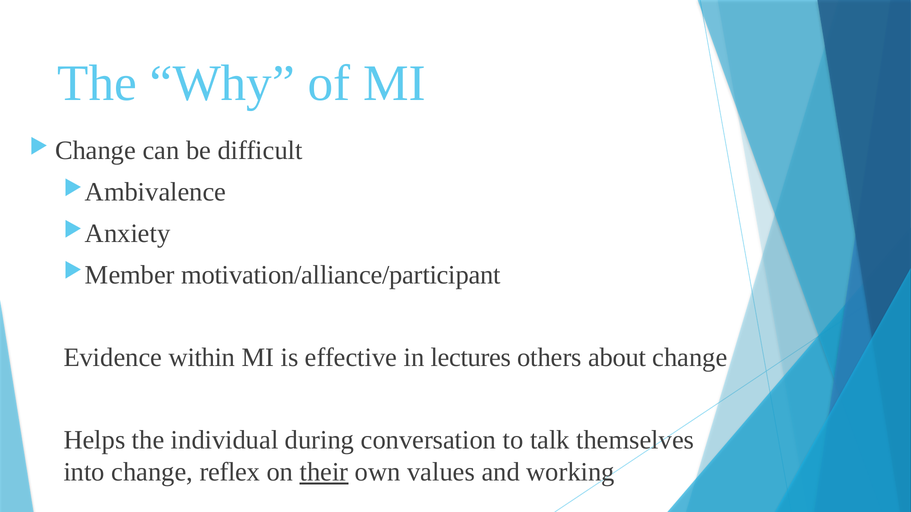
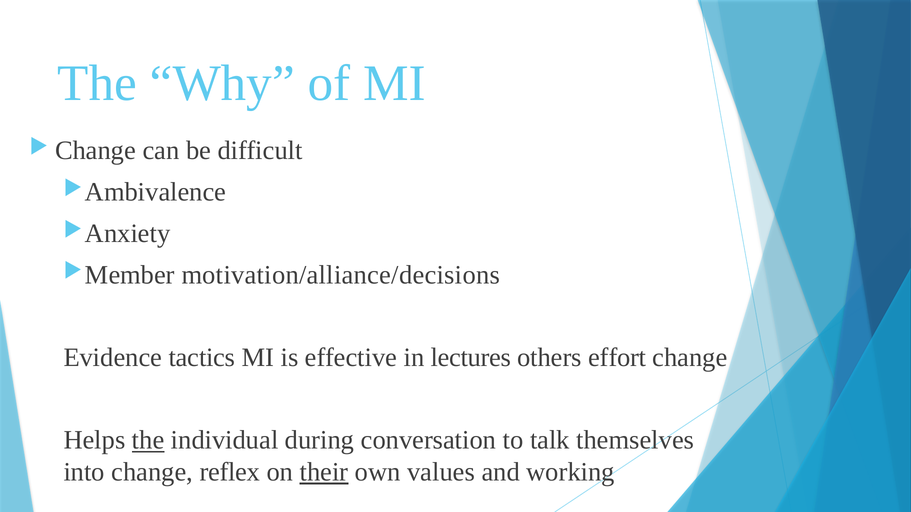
motivation/alliance/participant: motivation/alliance/participant -> motivation/alliance/decisions
within: within -> tactics
about: about -> effort
the at (148, 441) underline: none -> present
